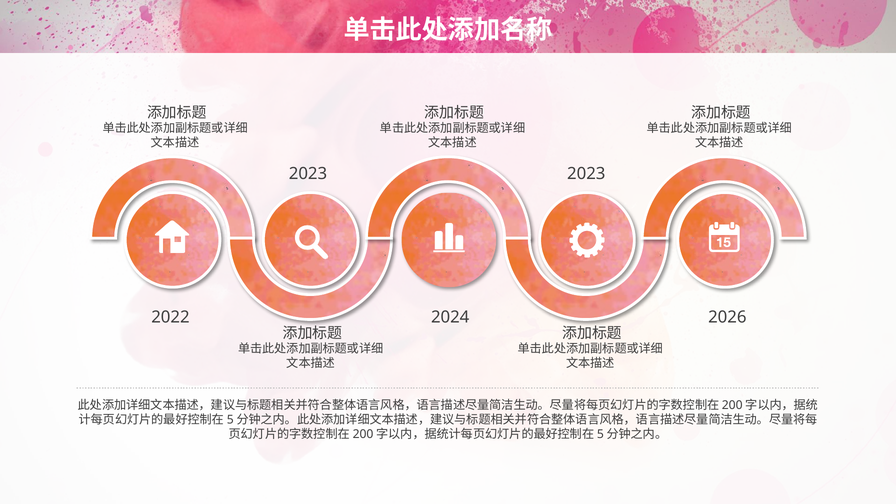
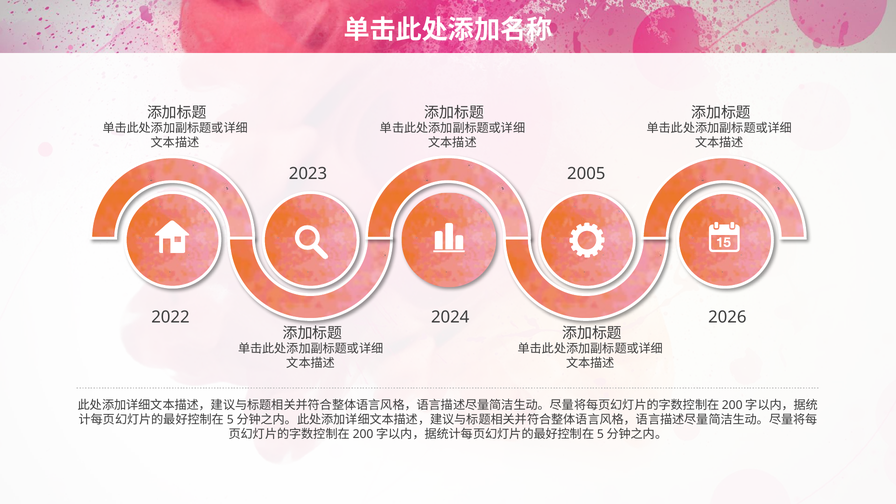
2023 at (586, 174): 2023 -> 2005
